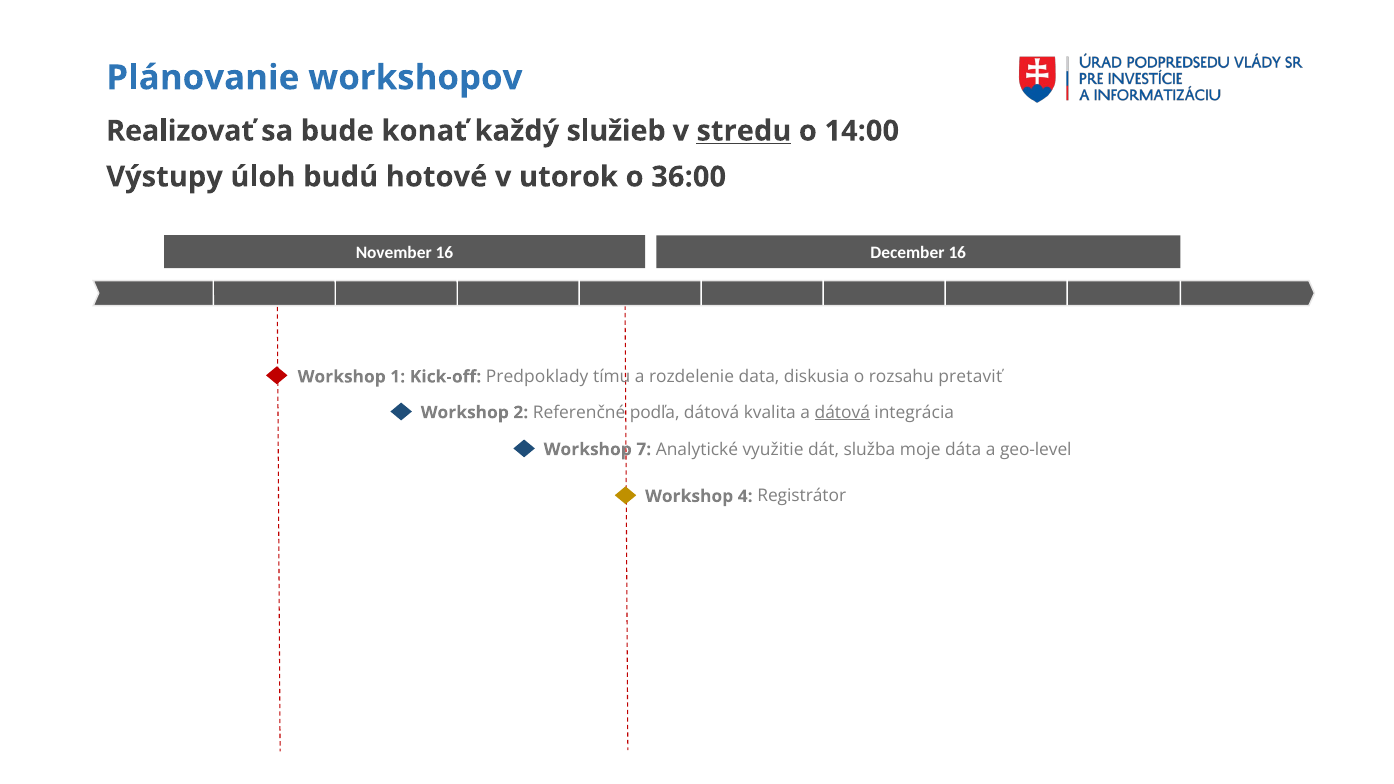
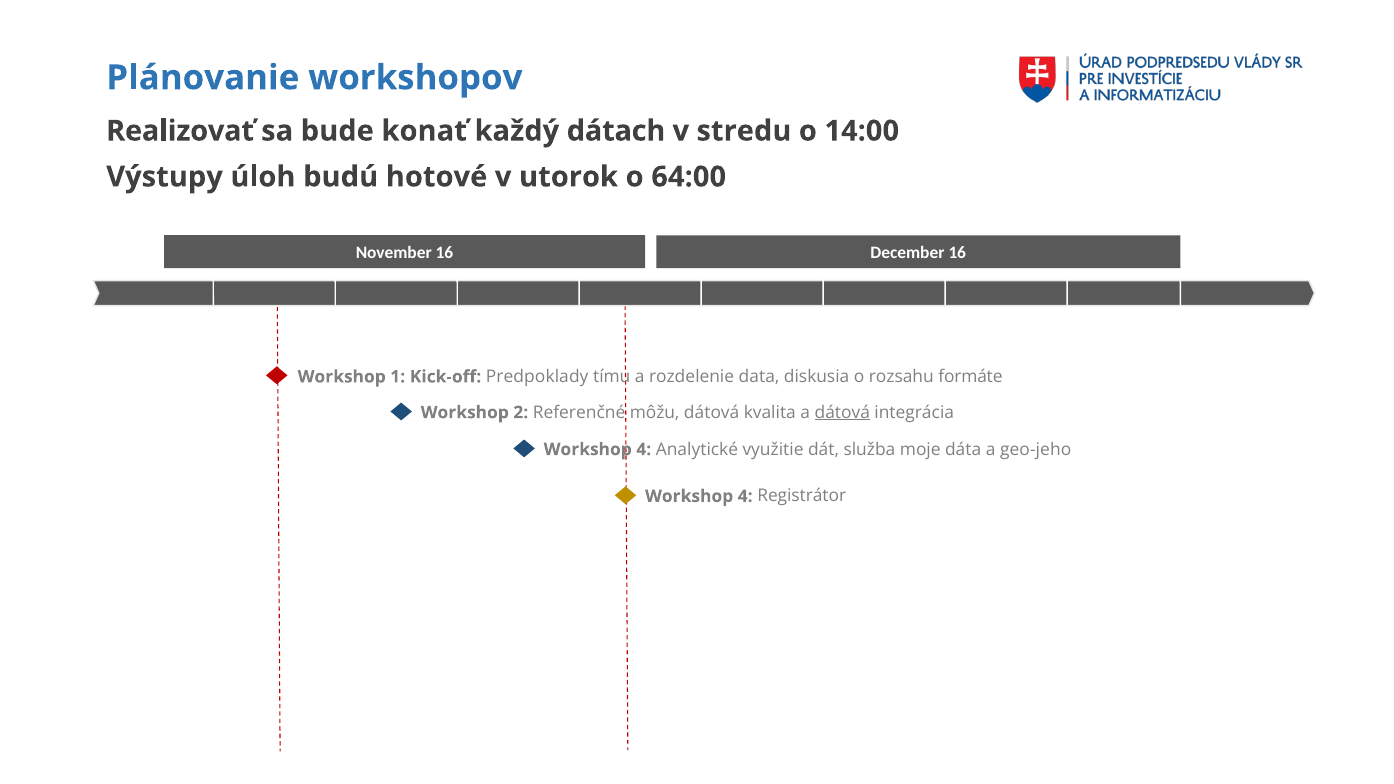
služieb: služieb -> dátach
stredu underline: present -> none
36:00: 36:00 -> 64:00
pretaviť: pretaviť -> formáte
podľa: podľa -> môžu
7 at (644, 449): 7 -> 4
geo-level: geo-level -> geo-jeho
